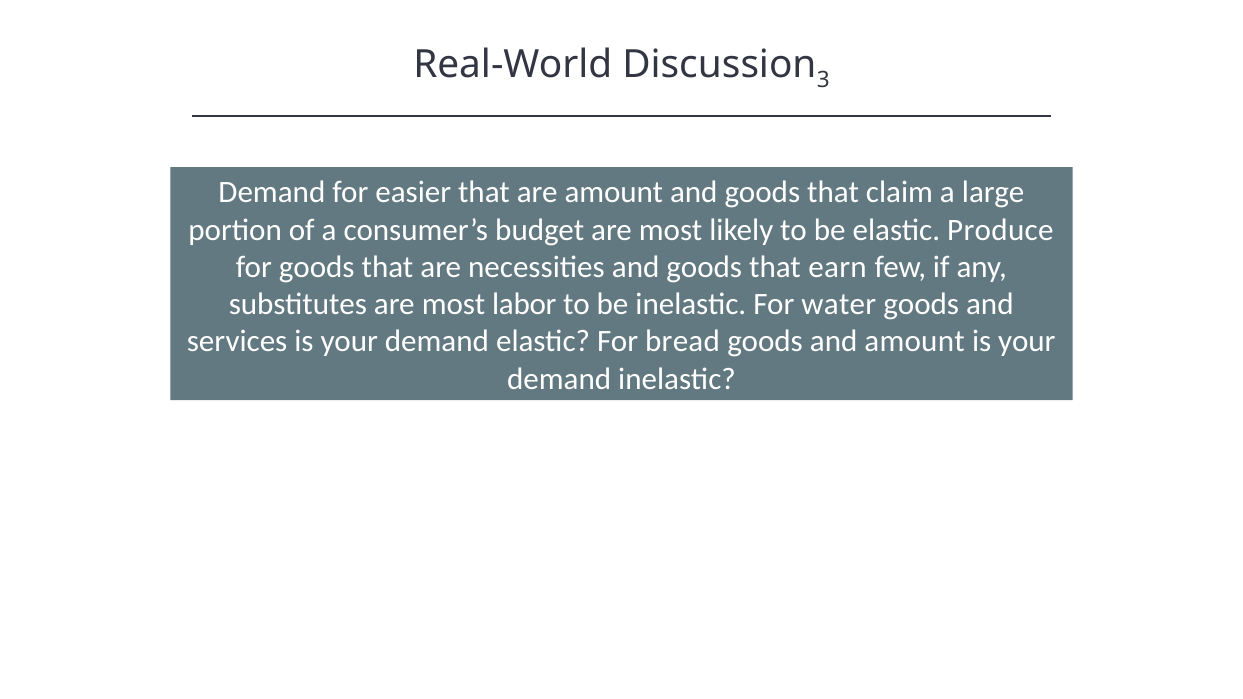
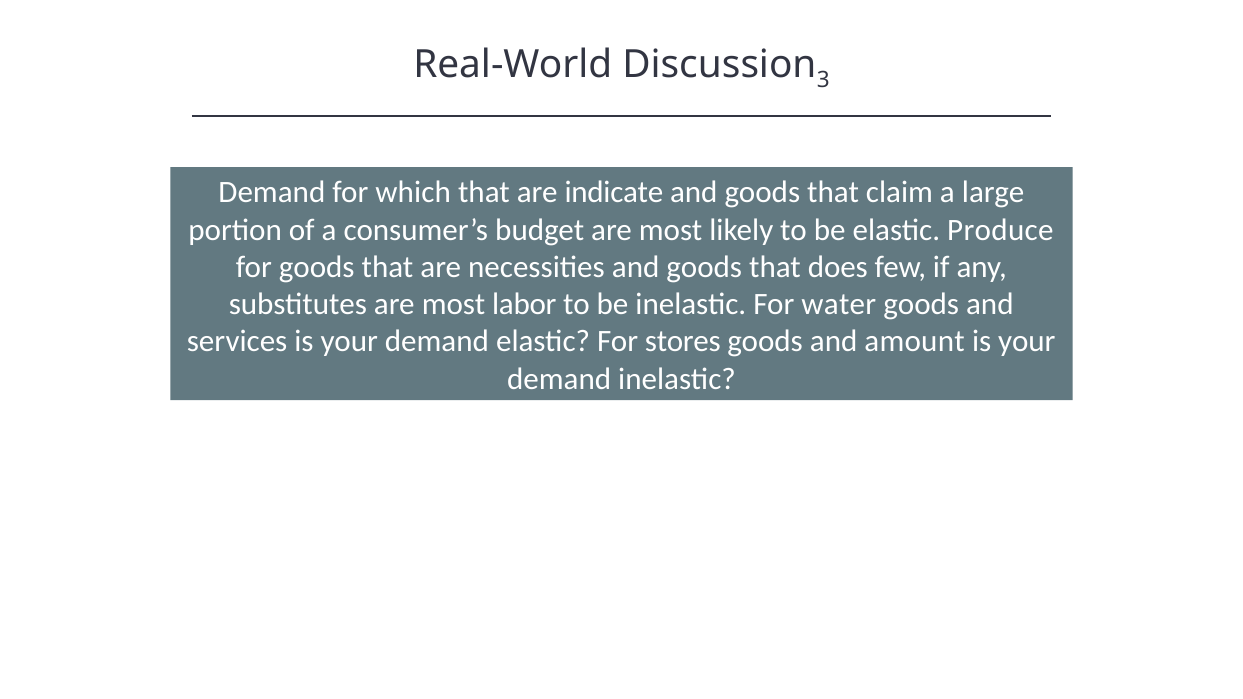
easier: easier -> which
are amount: amount -> indicate
earn: earn -> does
bread: bread -> stores
